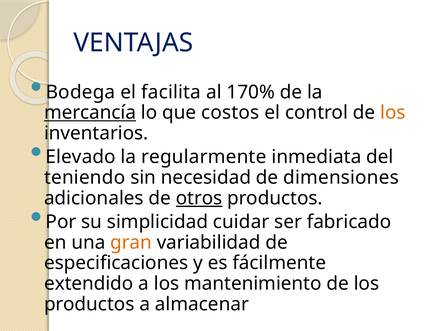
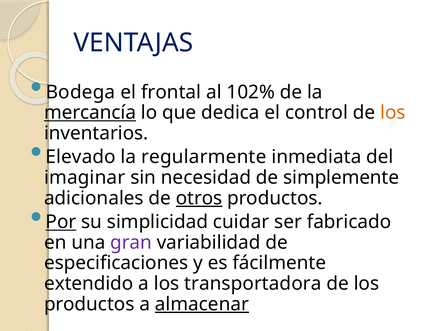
facilita: facilita -> frontal
170%: 170% -> 102%
costos: costos -> dedica
teniendo: teniendo -> imaginar
dimensiones: dimensiones -> simplemente
Por underline: none -> present
gran colour: orange -> purple
mantenimiento: mantenimiento -> transportadora
almacenar underline: none -> present
